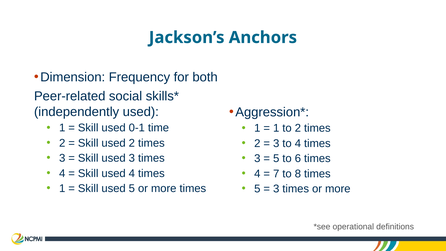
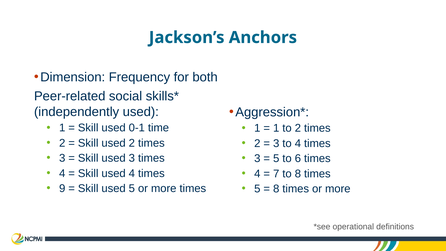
1 at (62, 188): 1 -> 9
3 at (276, 189): 3 -> 8
